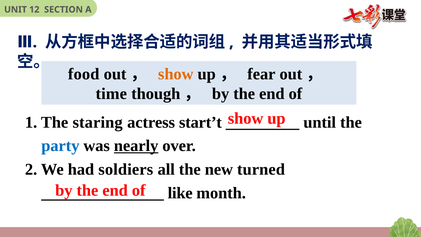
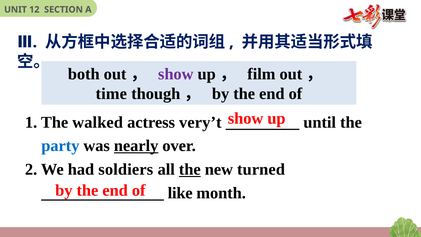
food: food -> both
show at (176, 74) colour: orange -> purple
fear: fear -> film
staring: staring -> walked
start’t: start’t -> very’t
the at (190, 169) underline: none -> present
